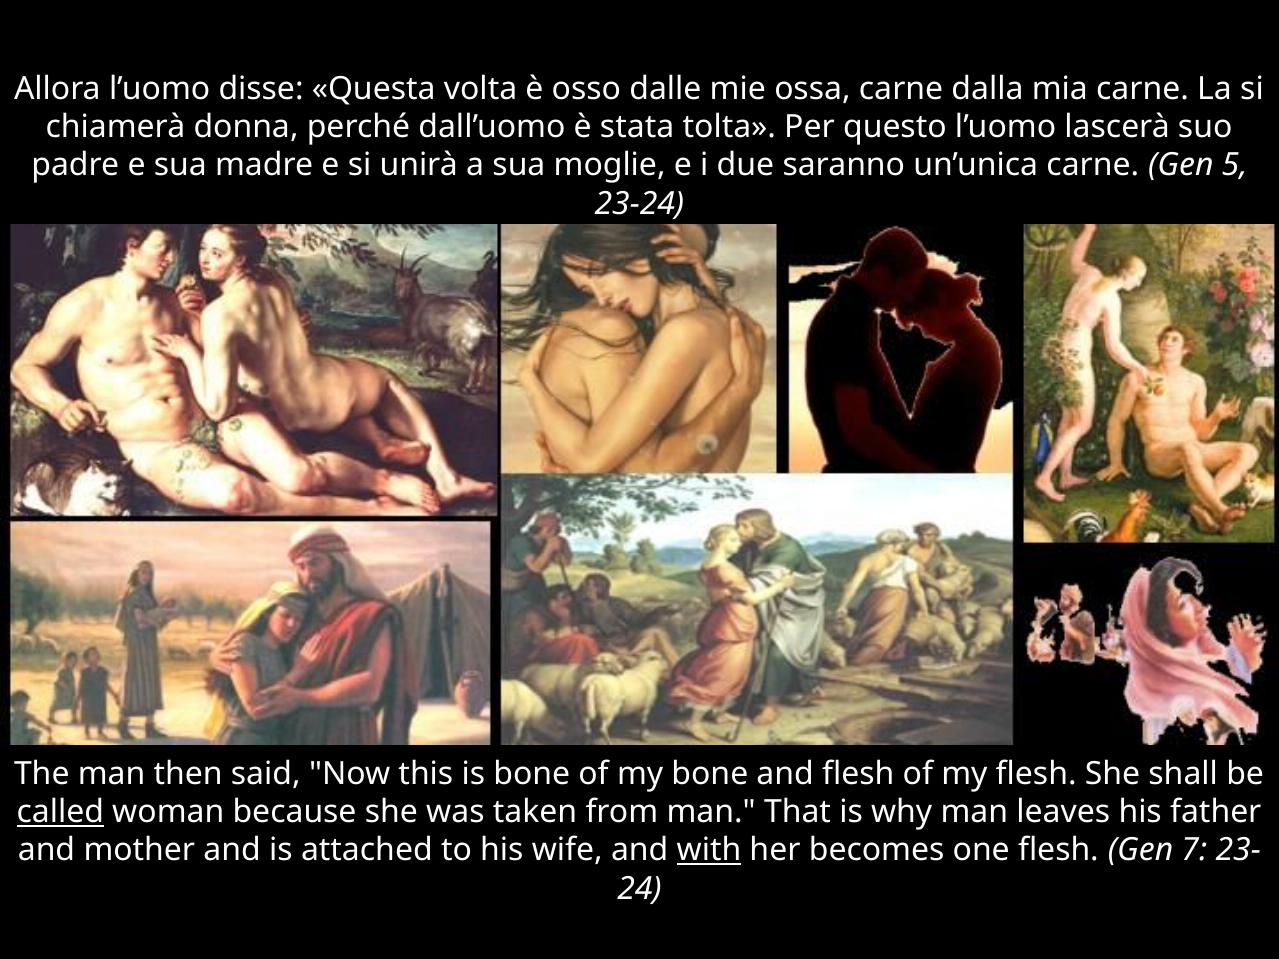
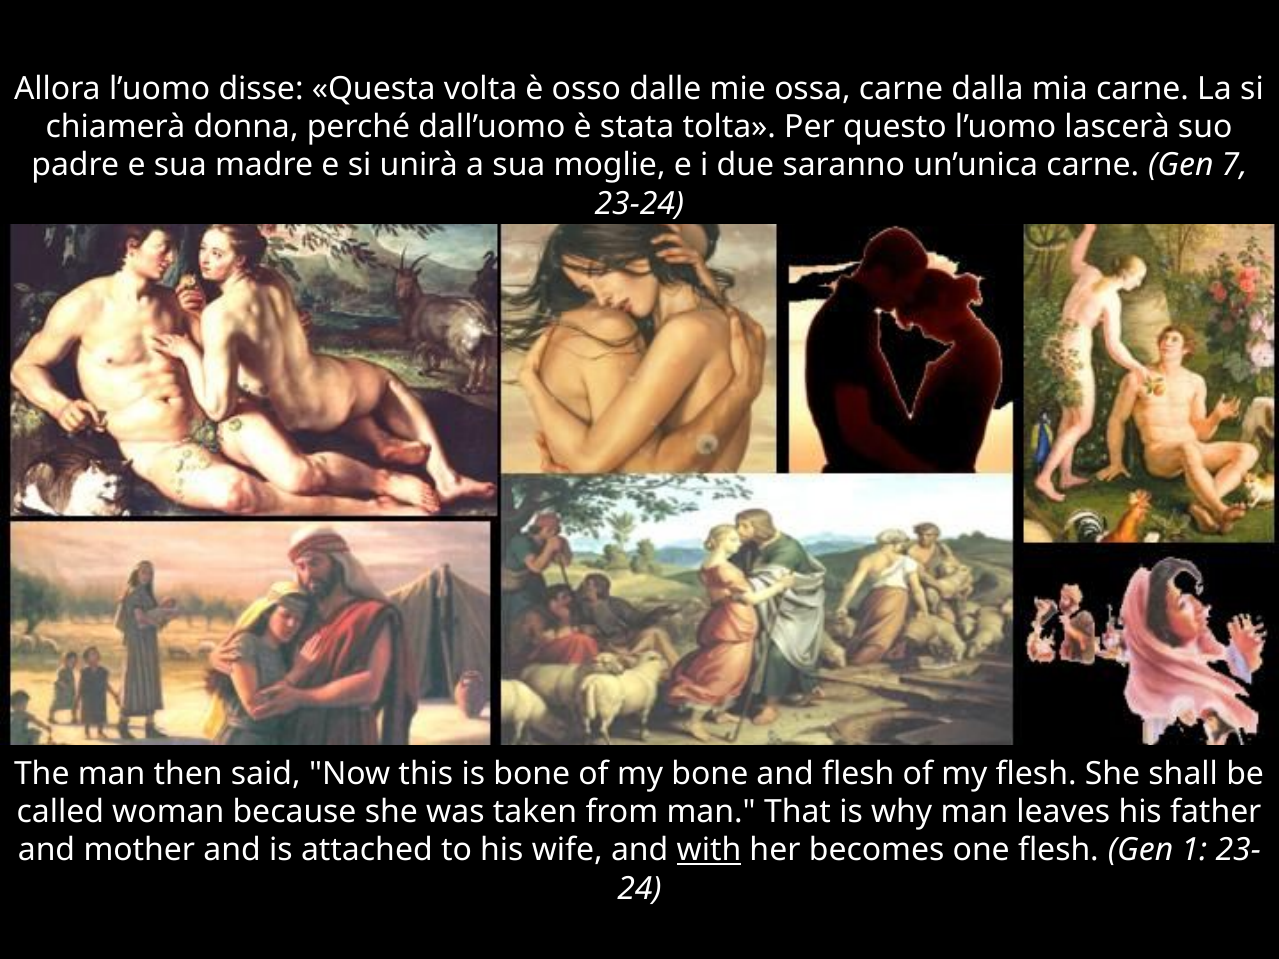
5: 5 -> 7
called underline: present -> none
7: 7 -> 1
